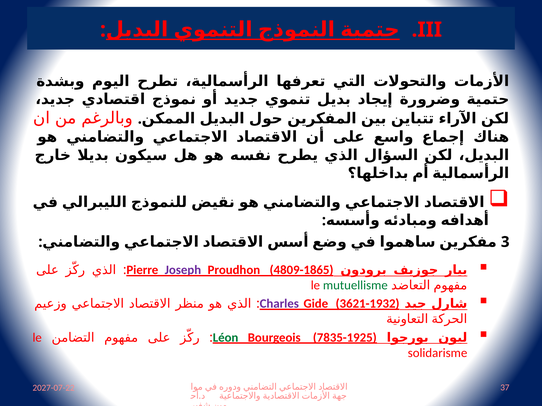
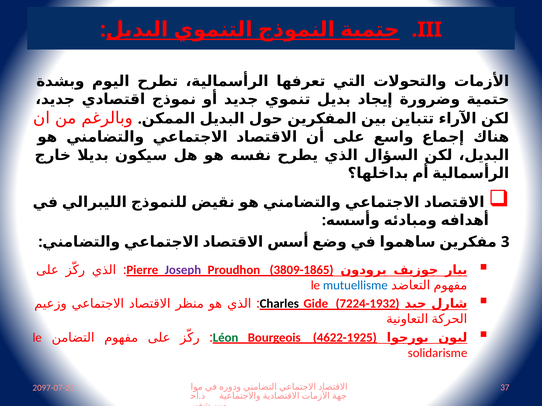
4809-1865: 4809-1865 -> 3809-1865
mutuellisme colour: green -> blue
Charles colour: purple -> black
3621-1932: 3621-1932 -> 7224-1932
7835-1925: 7835-1925 -> 4622-1925
2027-07-22: 2027-07-22 -> 2097-07-22
